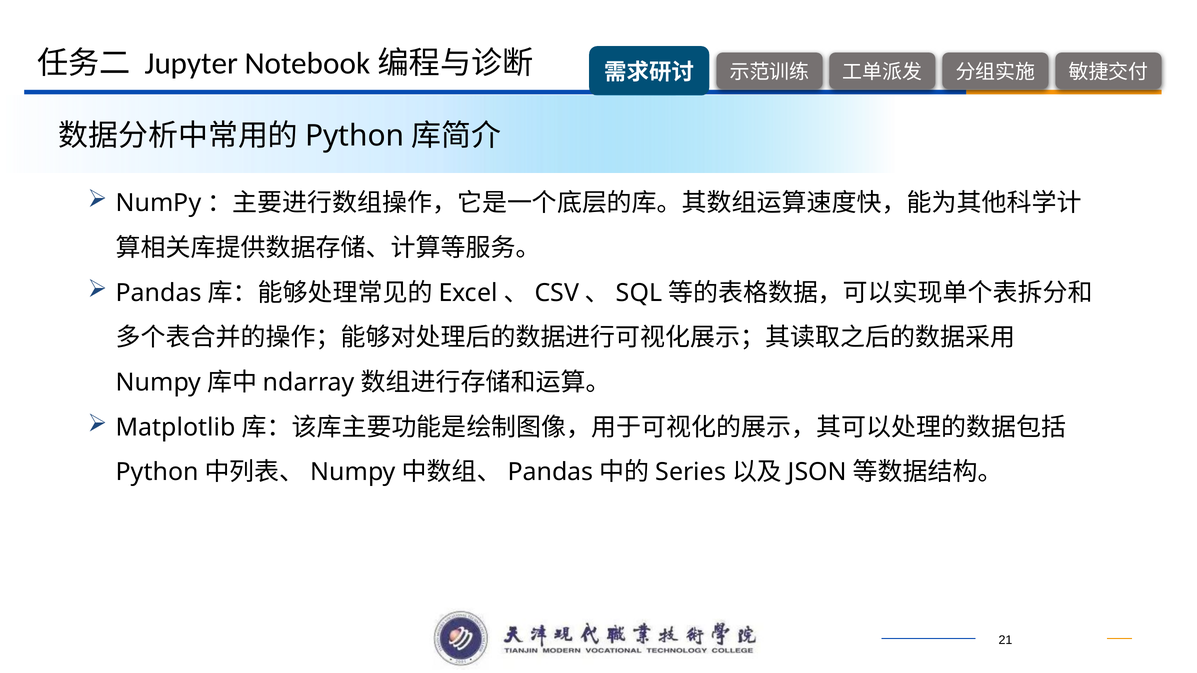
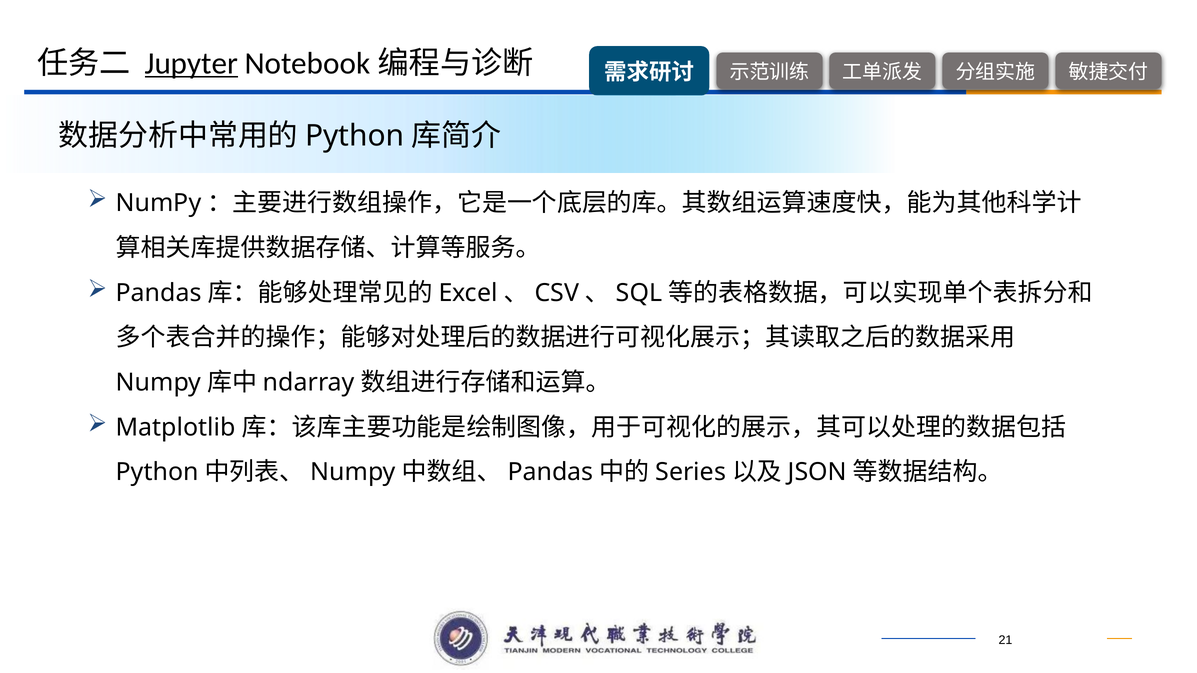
Jupyter underline: none -> present
